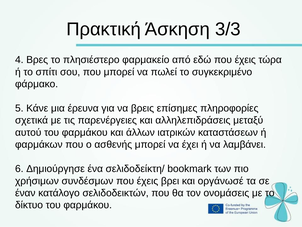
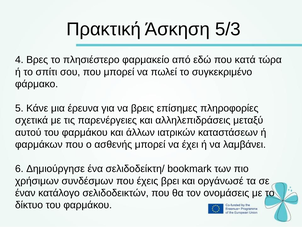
3/3: 3/3 -> 5/3
εδώ που έχεις: έχεις -> κατά
